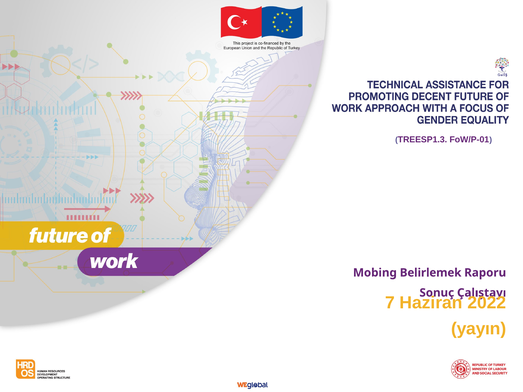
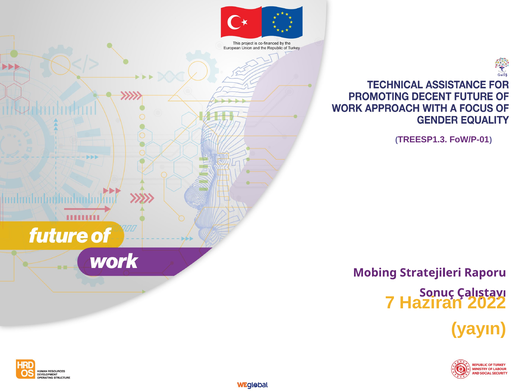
Belirlemek: Belirlemek -> Stratejileri
